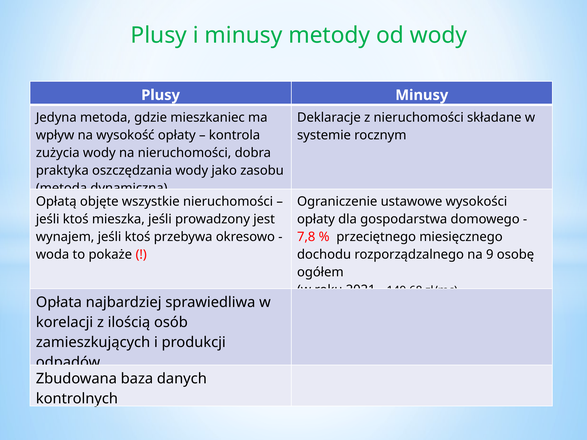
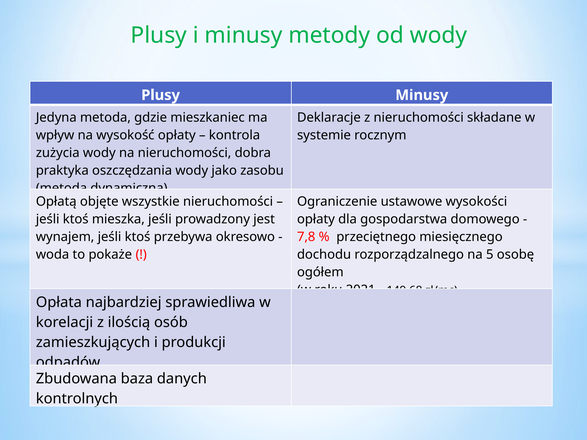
9: 9 -> 5
